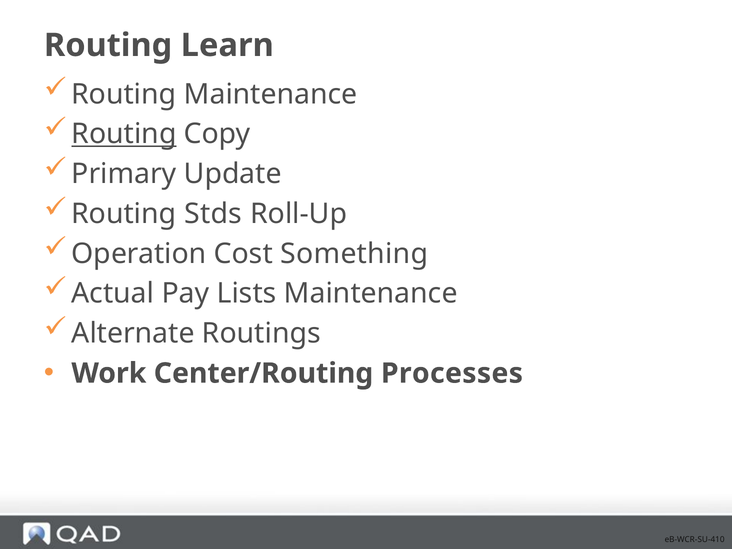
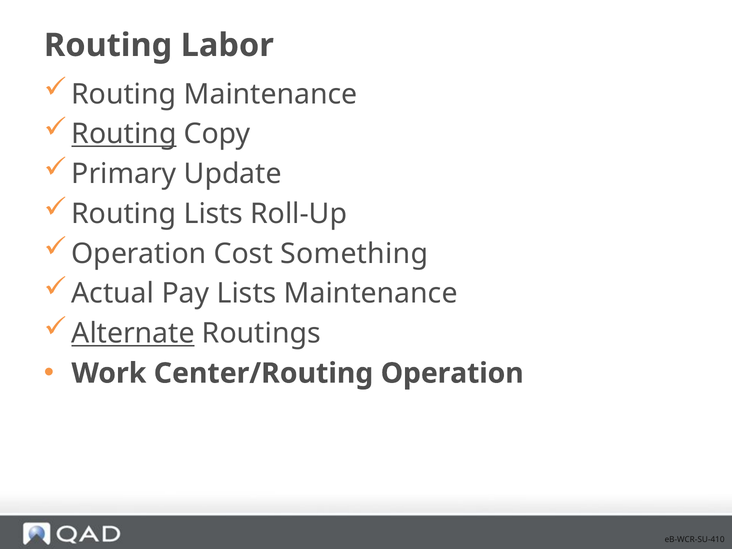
Learn: Learn -> Labor
Routing Stds: Stds -> Lists
Alternate underline: none -> present
Center/Routing Processes: Processes -> Operation
